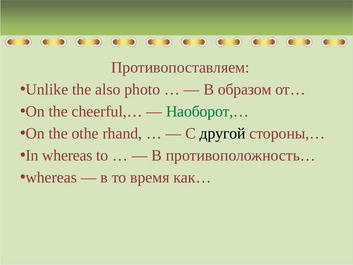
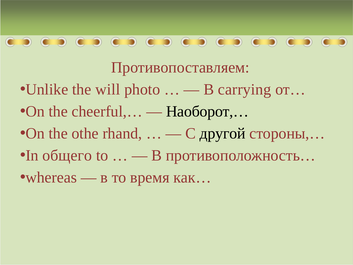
also: also -> will
образом: образом -> carrying
Наоборот,… colour: green -> black
In whereas: whereas -> общего
